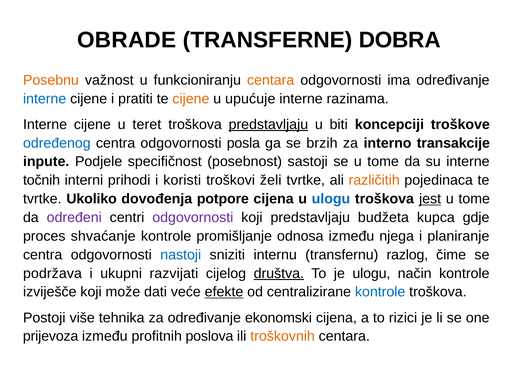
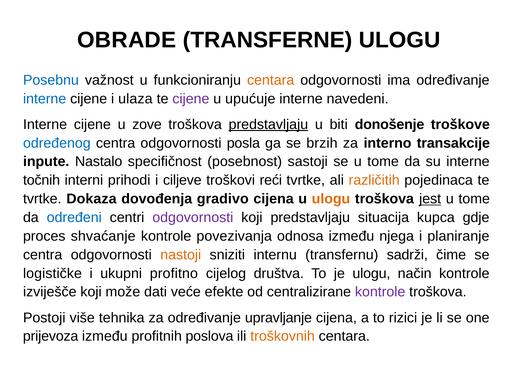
TRANSFERNE DOBRA: DOBRA -> ULOGU
Posebnu colour: orange -> blue
pratiti: pratiti -> ulaza
cijene at (191, 99) colour: orange -> purple
razinama: razinama -> navedeni
teret: teret -> zove
koncepciji: koncepciji -> donošenje
Podjele: Podjele -> Nastalo
koristi: koristi -> ciljeve
želi: želi -> reći
Ukoliko: Ukoliko -> Dokaza
potpore: potpore -> gradivo
ulogu at (331, 199) colour: blue -> orange
određeni colour: purple -> blue
budžeta: budžeta -> situacija
promišljanje: promišljanje -> povezivanja
nastoji colour: blue -> orange
razlog: razlog -> sadrži
podržava: podržava -> logističke
razvijati: razvijati -> profitno
društva underline: present -> none
efekte underline: present -> none
kontrole at (380, 293) colour: blue -> purple
ekonomski: ekonomski -> upravljanje
